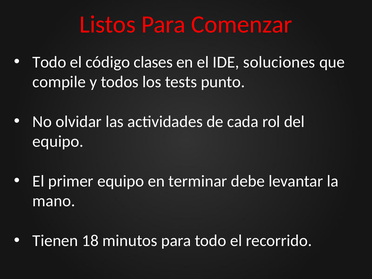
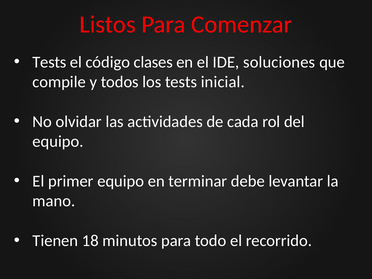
Todo at (49, 62): Todo -> Tests
punto: punto -> inicial
